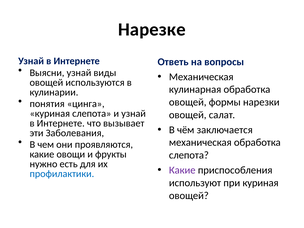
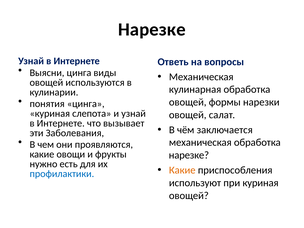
Выясни узнай: узнай -> цинга
слепота at (189, 155): слепота -> нарезке
Какие at (182, 170) colour: purple -> orange
